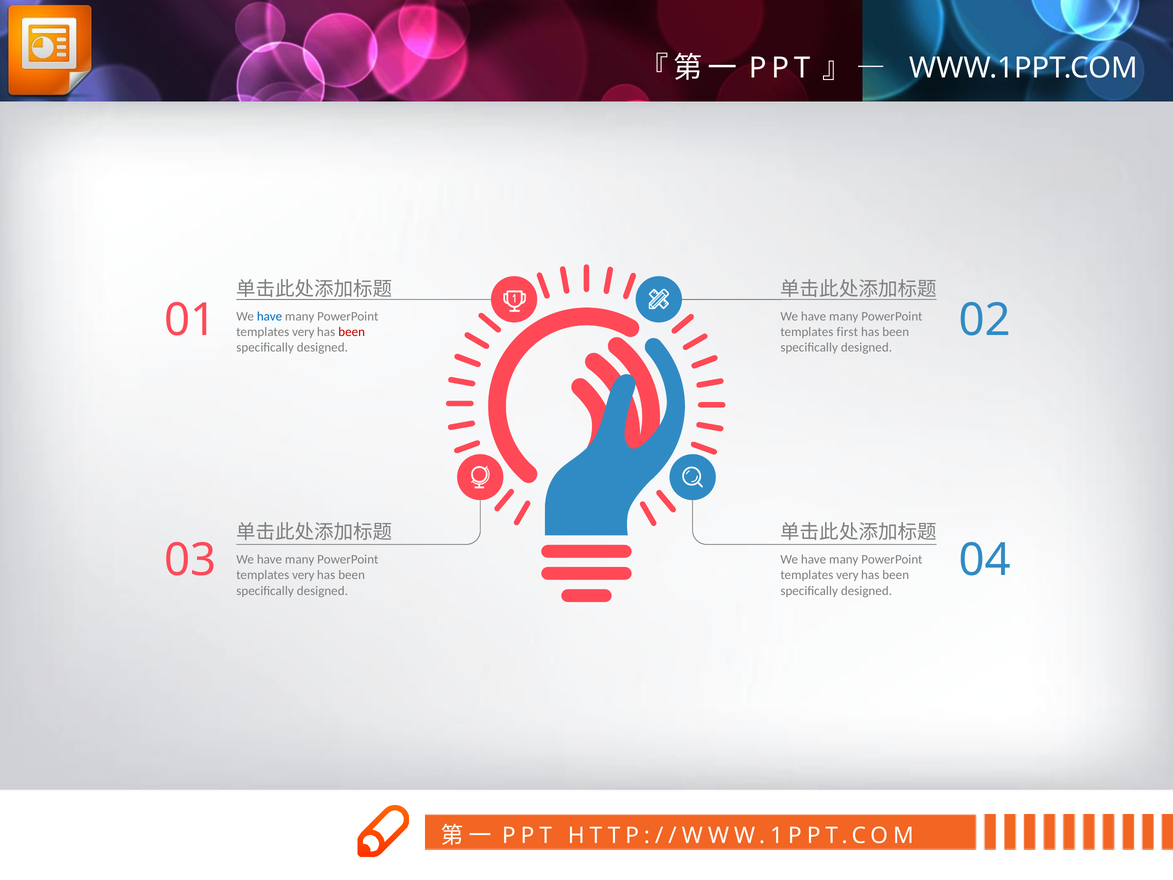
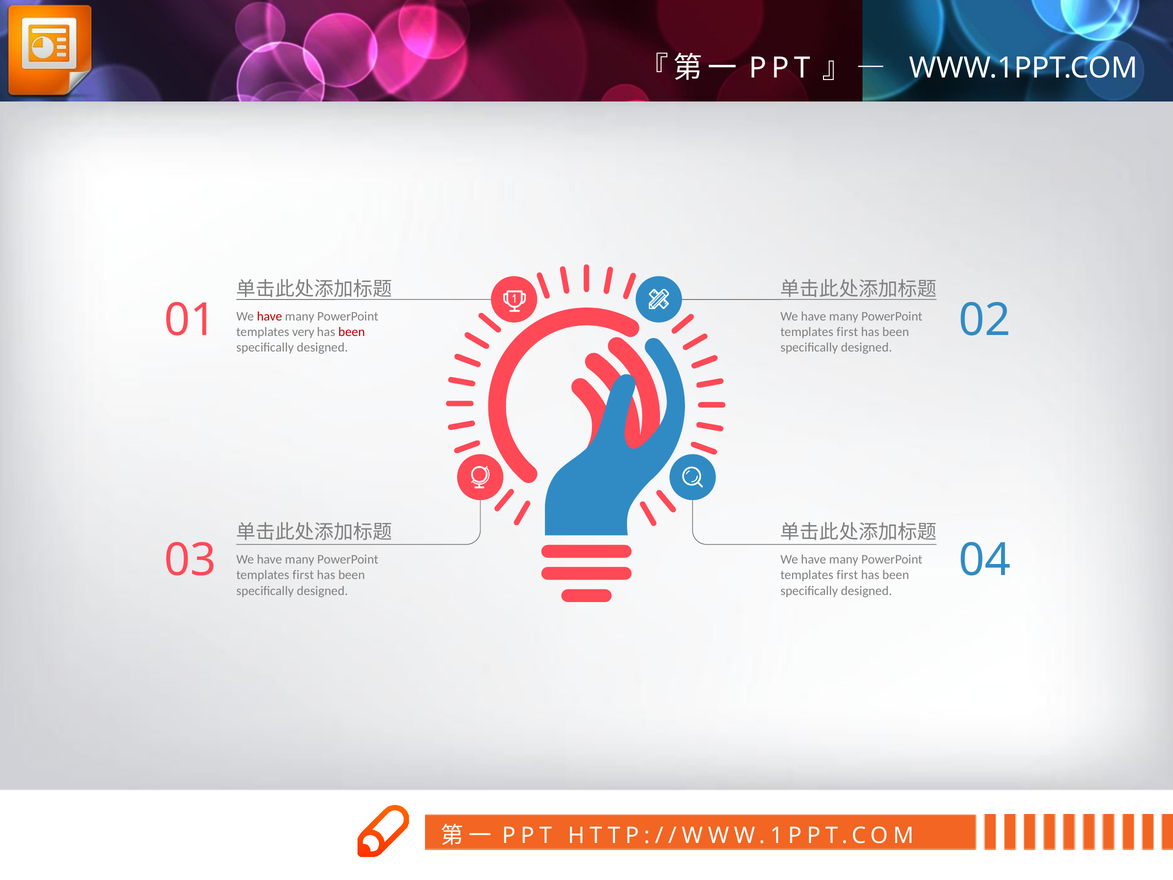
have at (270, 316) colour: blue -> red
very at (303, 575): very -> first
very at (847, 575): very -> first
